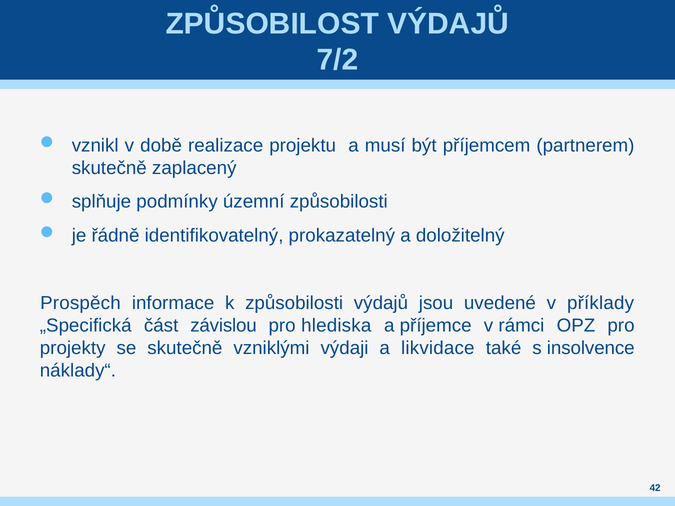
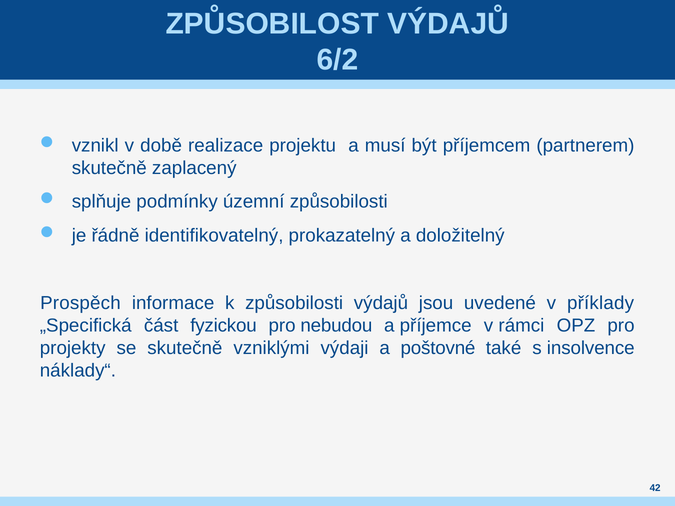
7/2: 7/2 -> 6/2
závislou: závislou -> fyzickou
hlediska: hlediska -> nebudou
likvidace: likvidace -> poštovné
